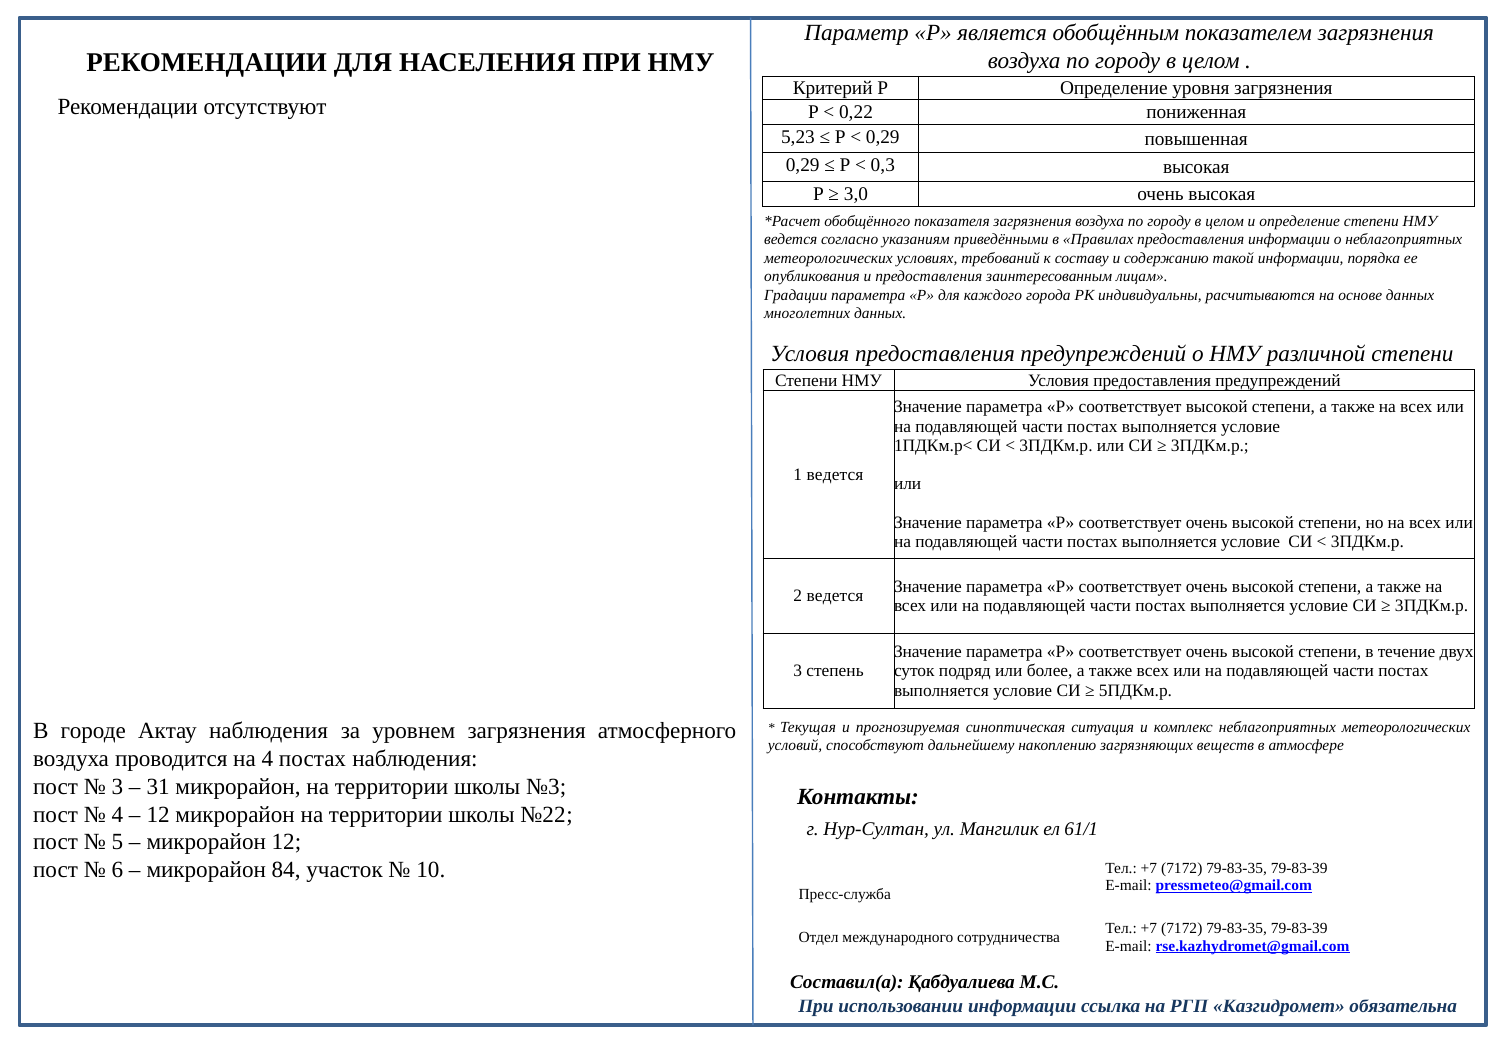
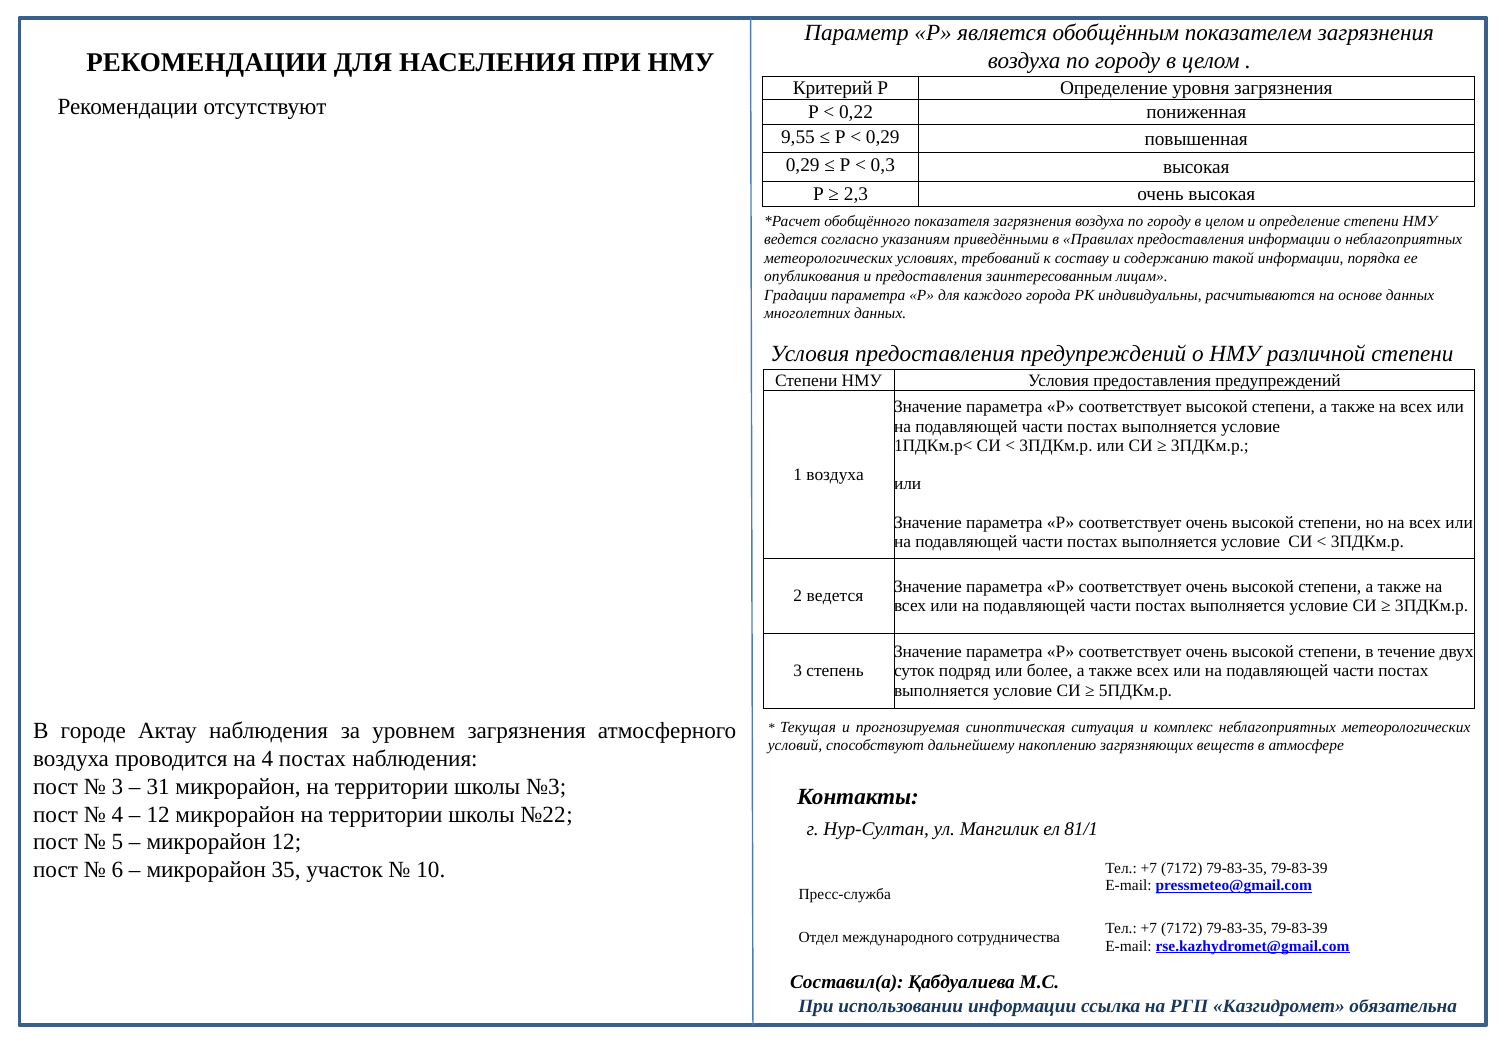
5,23: 5,23 -> 9,55
3,0: 3,0 -> 2,3
1 ведется: ведется -> воздуха
61/1: 61/1 -> 81/1
84: 84 -> 35
